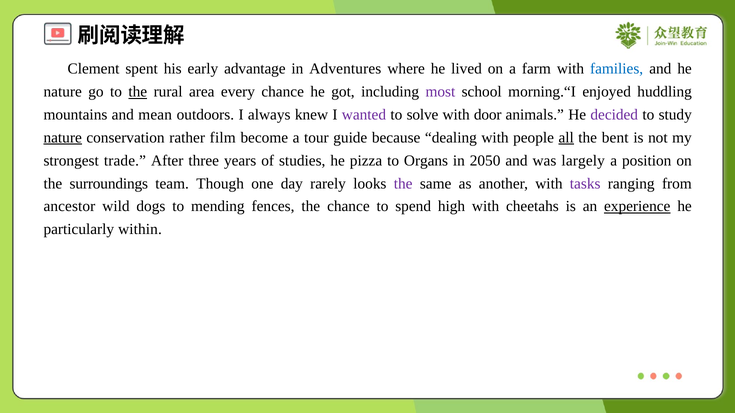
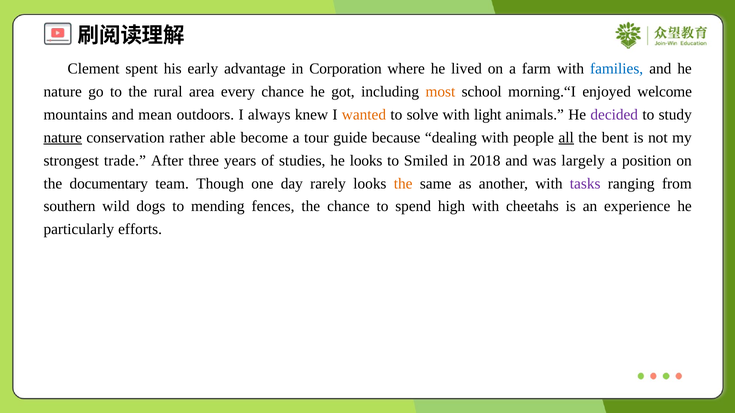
Adventures: Adventures -> Corporation
the at (138, 92) underline: present -> none
most colour: purple -> orange
huddling: huddling -> welcome
wanted colour: purple -> orange
door: door -> light
film: film -> able
he pizza: pizza -> looks
Organs: Organs -> Smiled
2050: 2050 -> 2018
surroundings: surroundings -> documentary
the at (403, 184) colour: purple -> orange
ancestor: ancestor -> southern
experience underline: present -> none
within: within -> efforts
